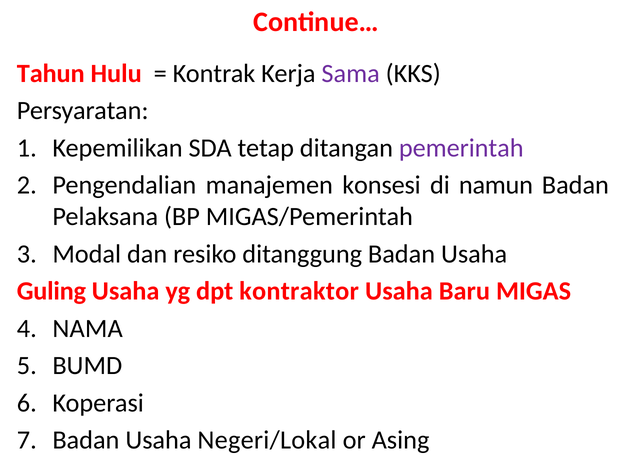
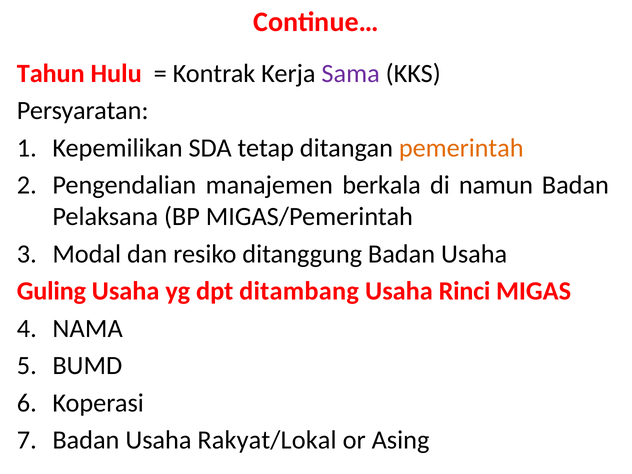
pemerintah colour: purple -> orange
konsesi: konsesi -> berkala
kontraktor: kontraktor -> ditambang
Baru: Baru -> Rinci
Negeri/Lokal: Negeri/Lokal -> Rakyat/Lokal
